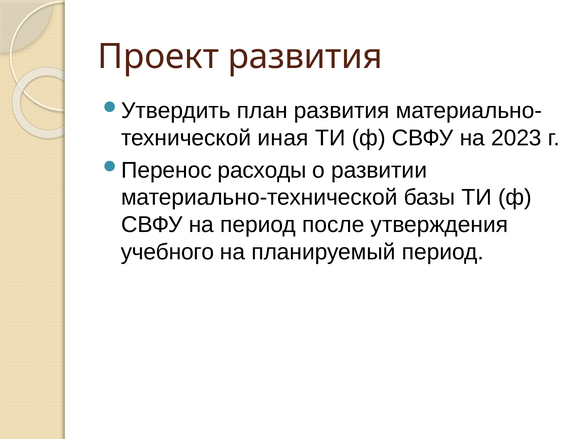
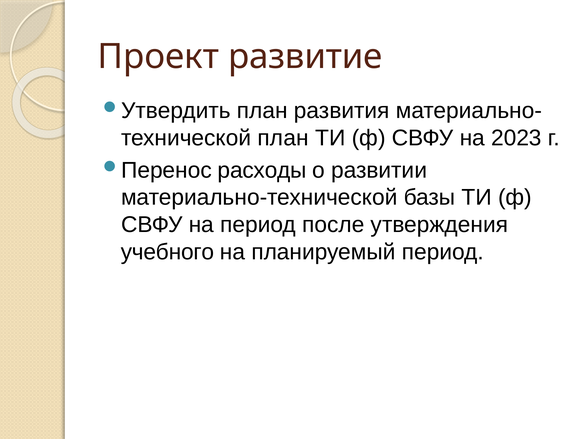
Проект развития: развития -> развитие
иная at (283, 138): иная -> план
